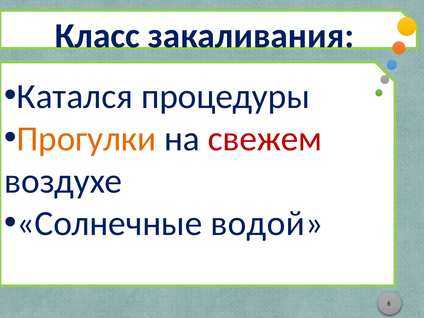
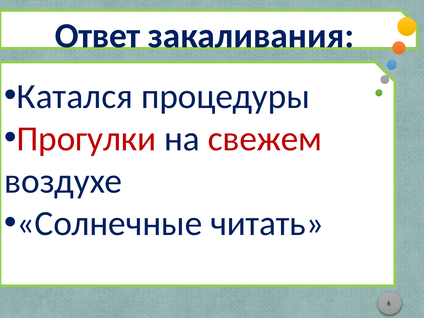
Класс: Класс -> Ответ
Прогулки colour: orange -> red
водой: водой -> читать
